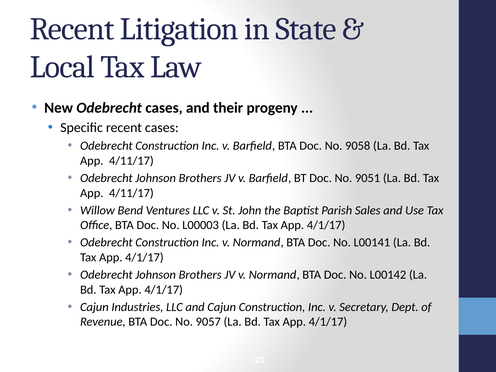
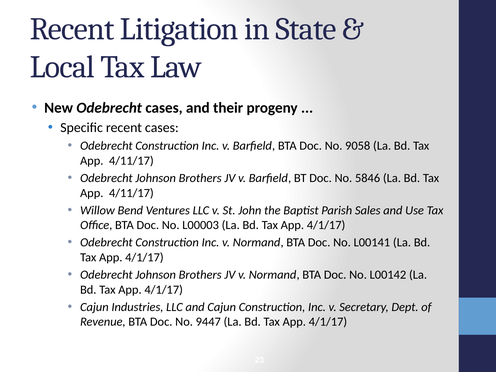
9051: 9051 -> 5846
9057: 9057 -> 9447
